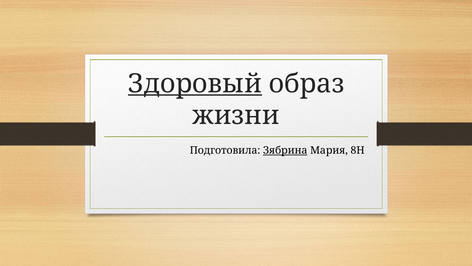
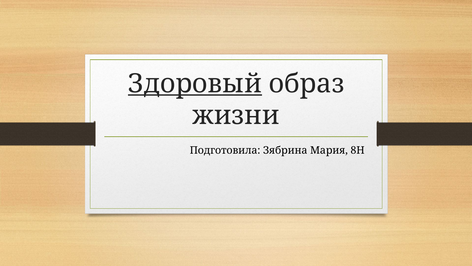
Зябрина underline: present -> none
